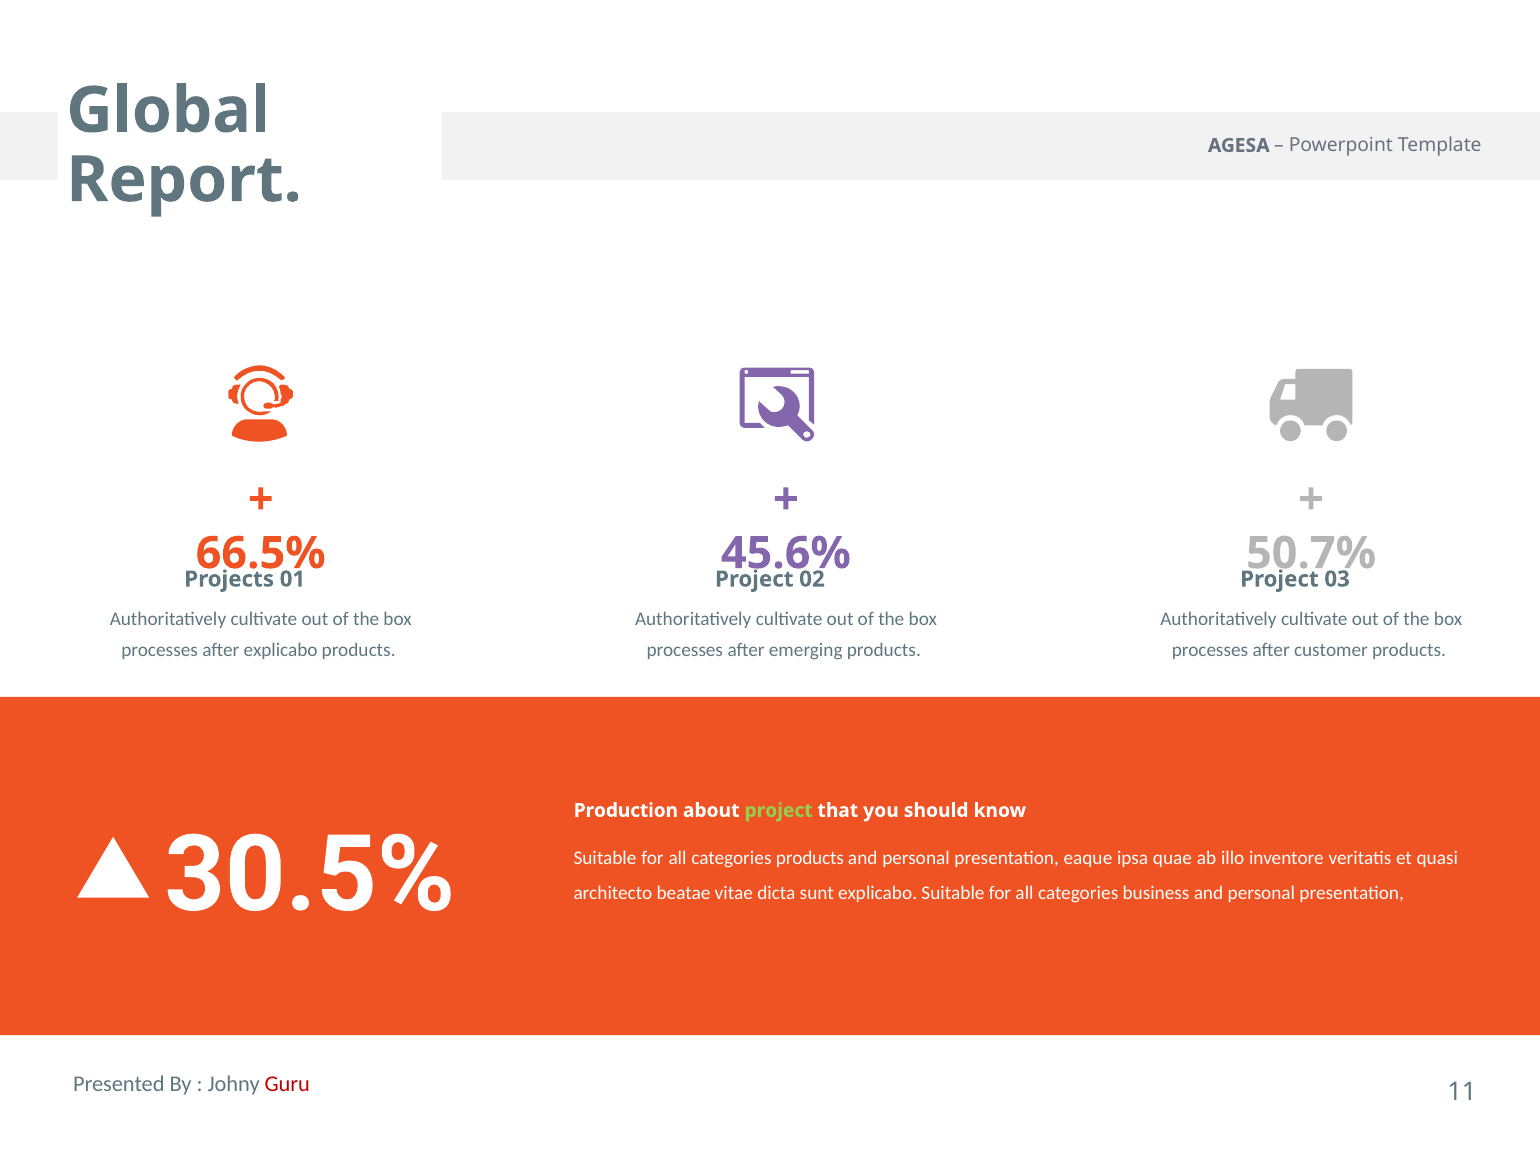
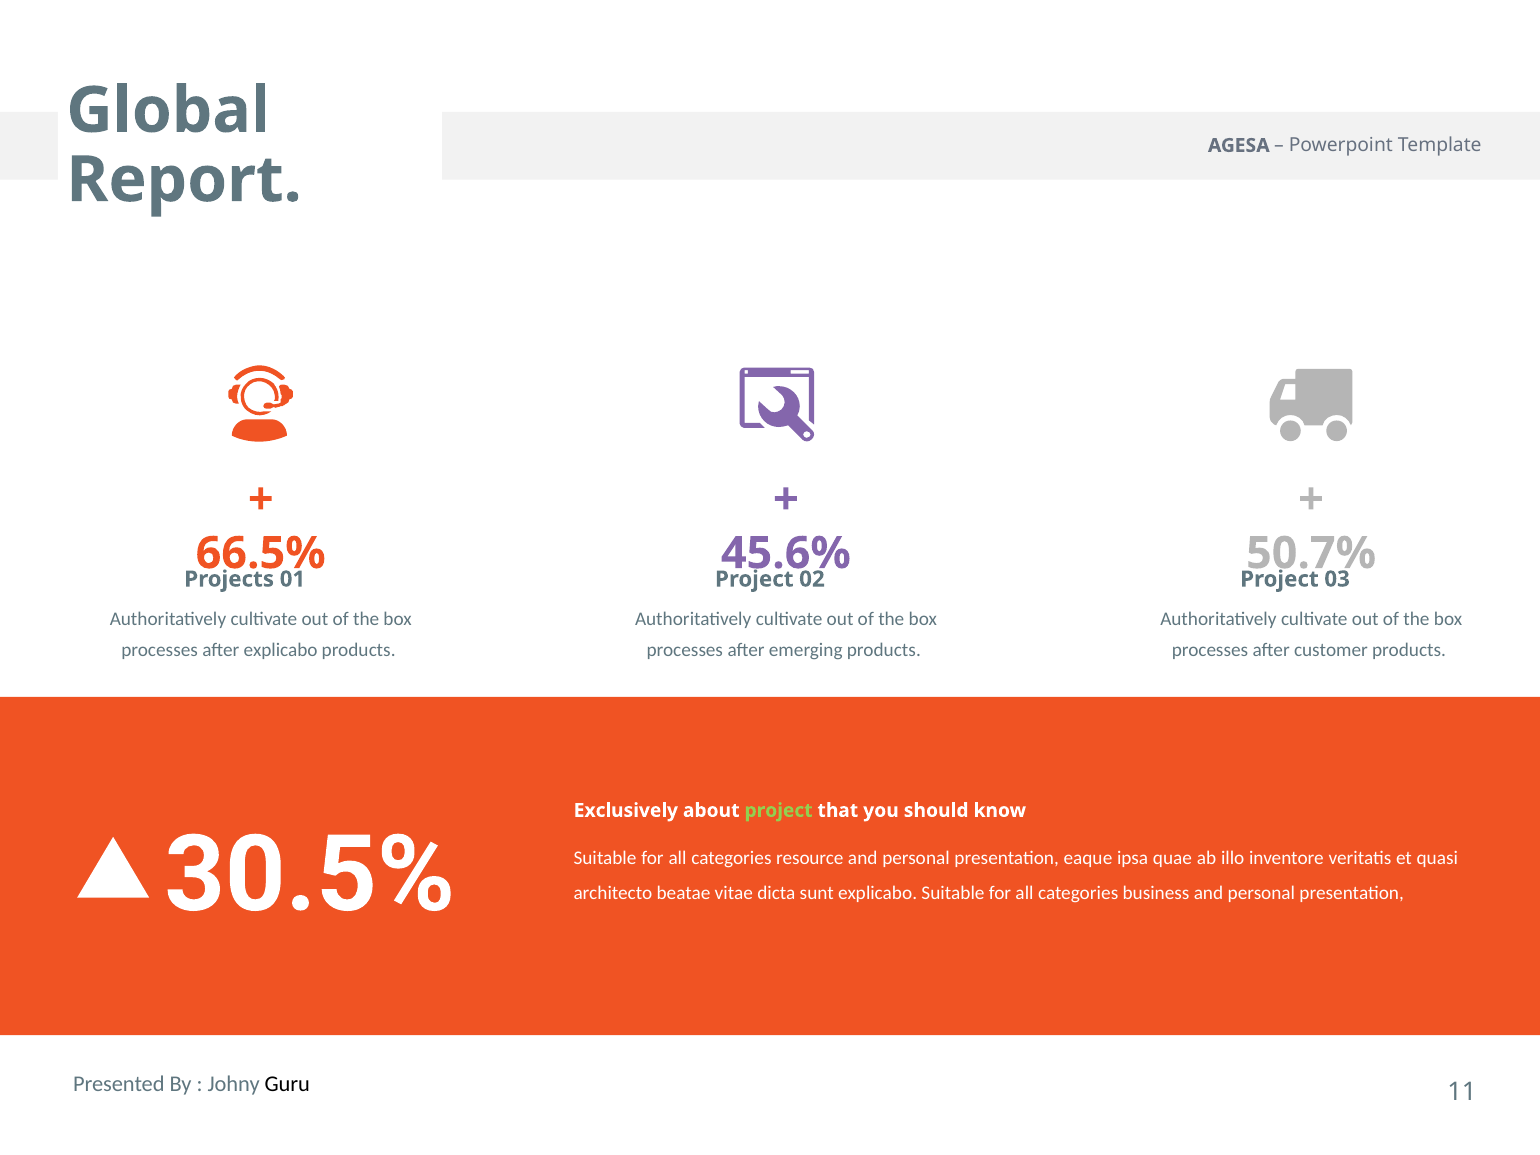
Production: Production -> Exclusively
categories products: products -> resource
Guru colour: red -> black
